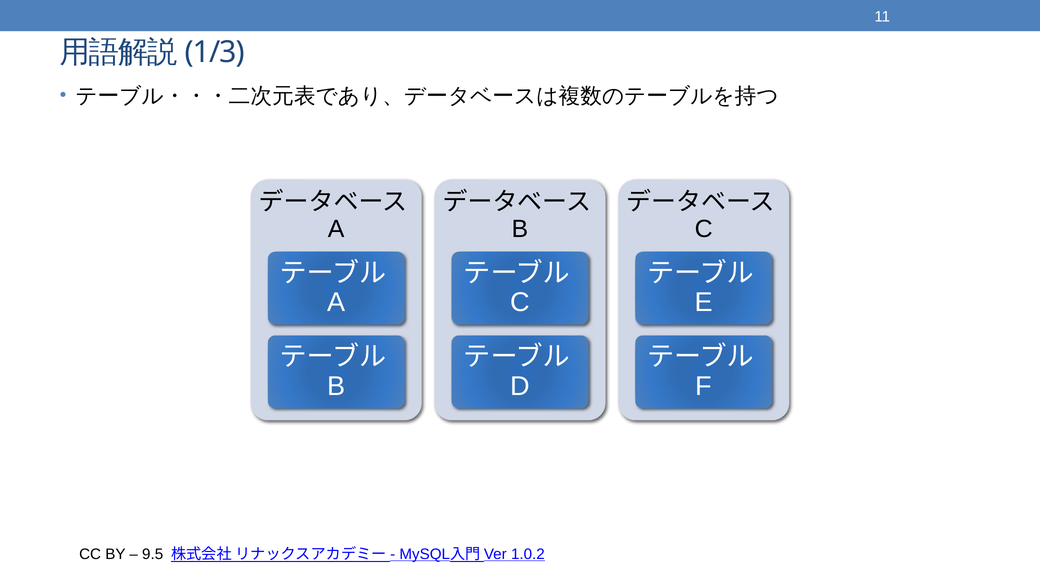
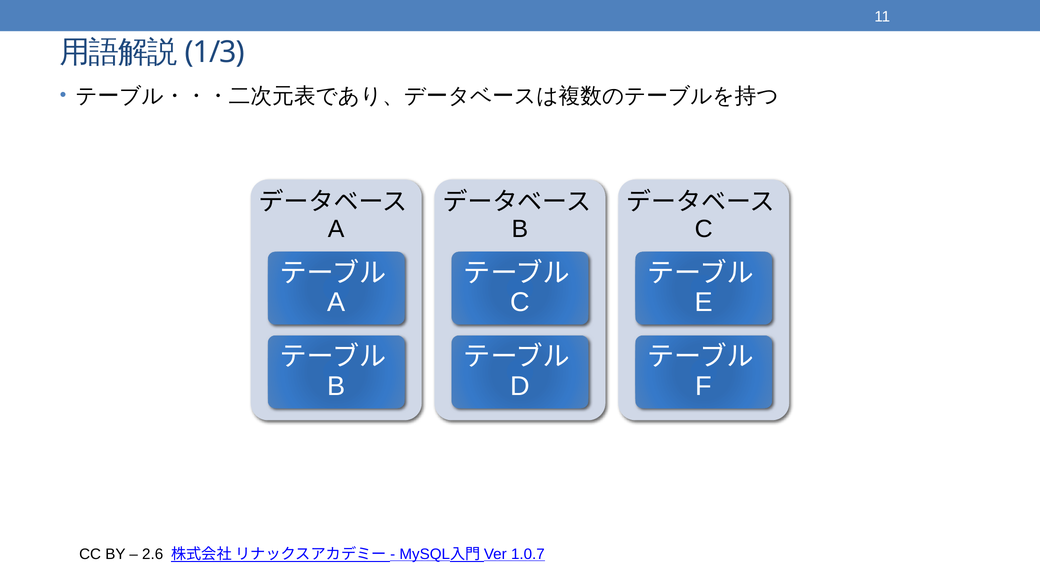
9.5: 9.5 -> 2.6
1.0.2: 1.0.2 -> 1.0.7
